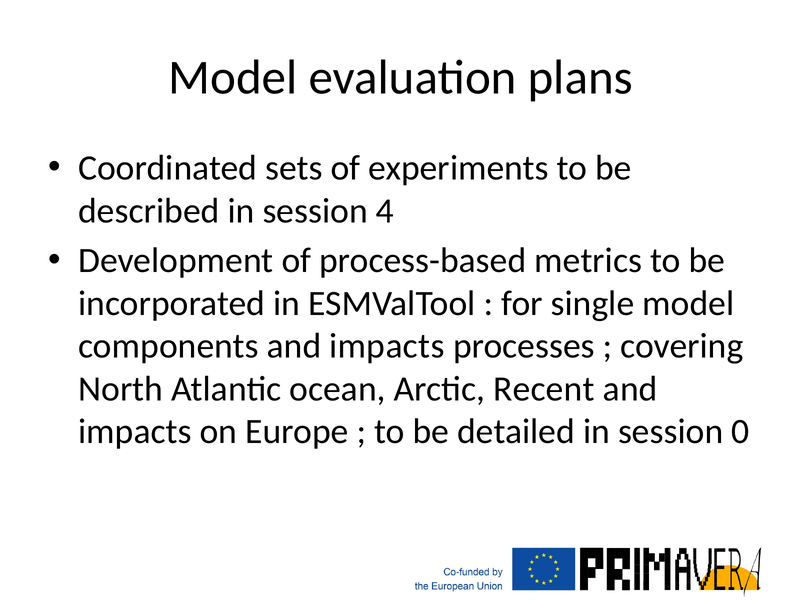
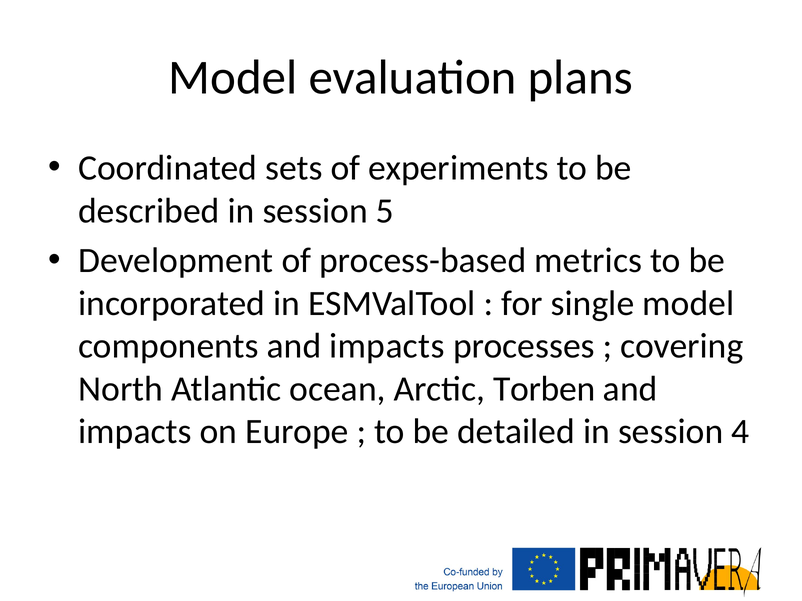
4: 4 -> 5
Recent: Recent -> Torben
0: 0 -> 4
